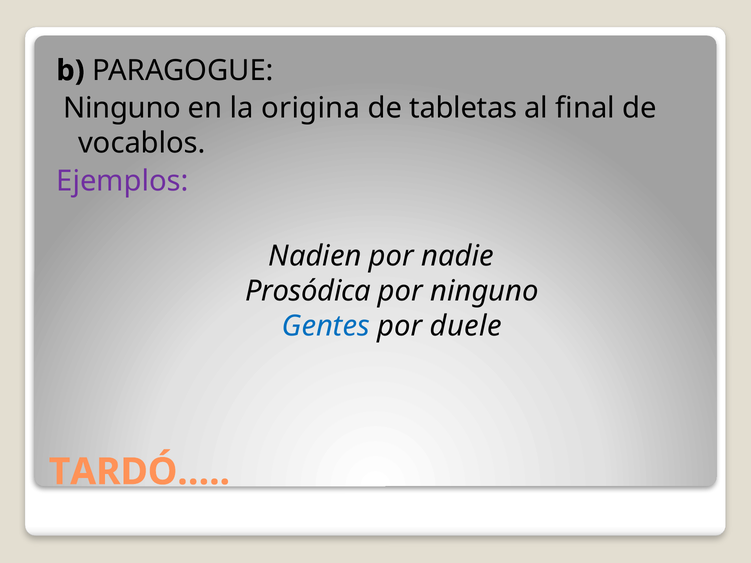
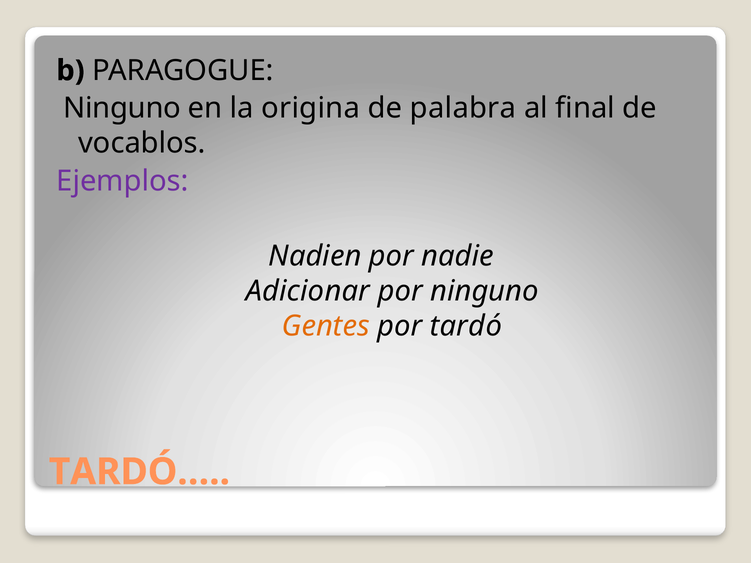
tabletas: tabletas -> palabra
Prosódica: Prosódica -> Adicionar
Gentes colour: blue -> orange
duele: duele -> tardó
